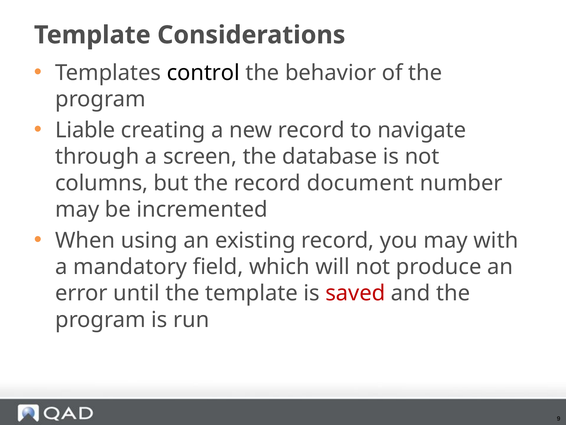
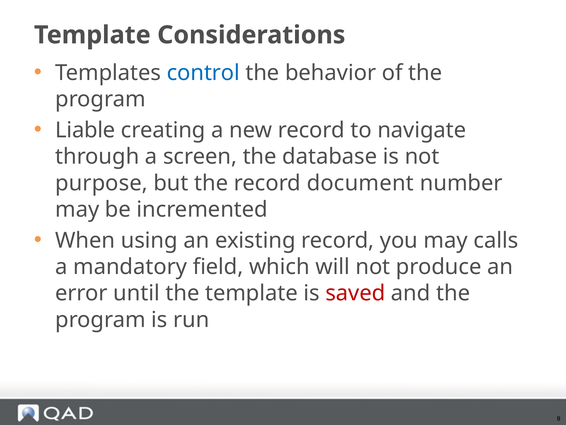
control colour: black -> blue
columns: columns -> purpose
with: with -> calls
